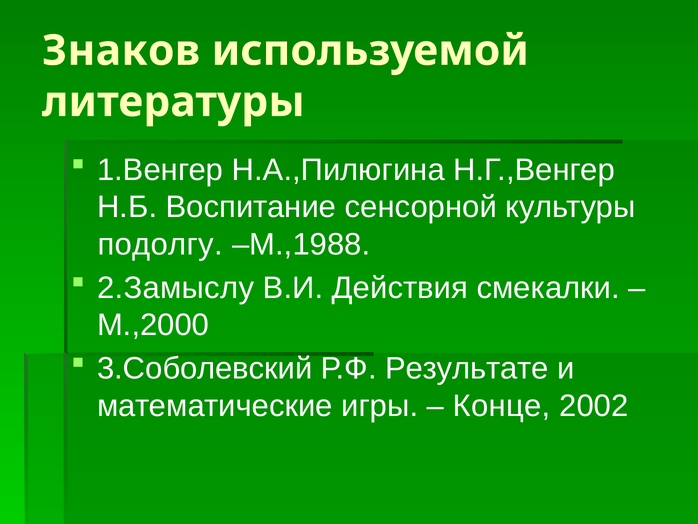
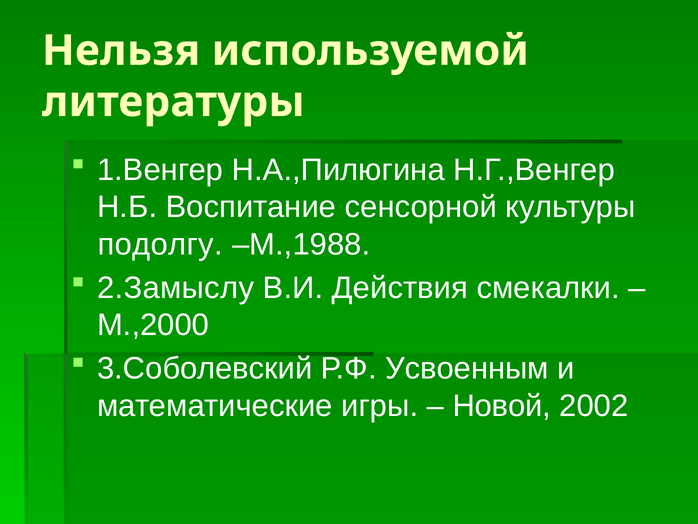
Знаков: Знаков -> Нельзя
Результате: Результате -> Усвоенным
Конце: Конце -> Новой
